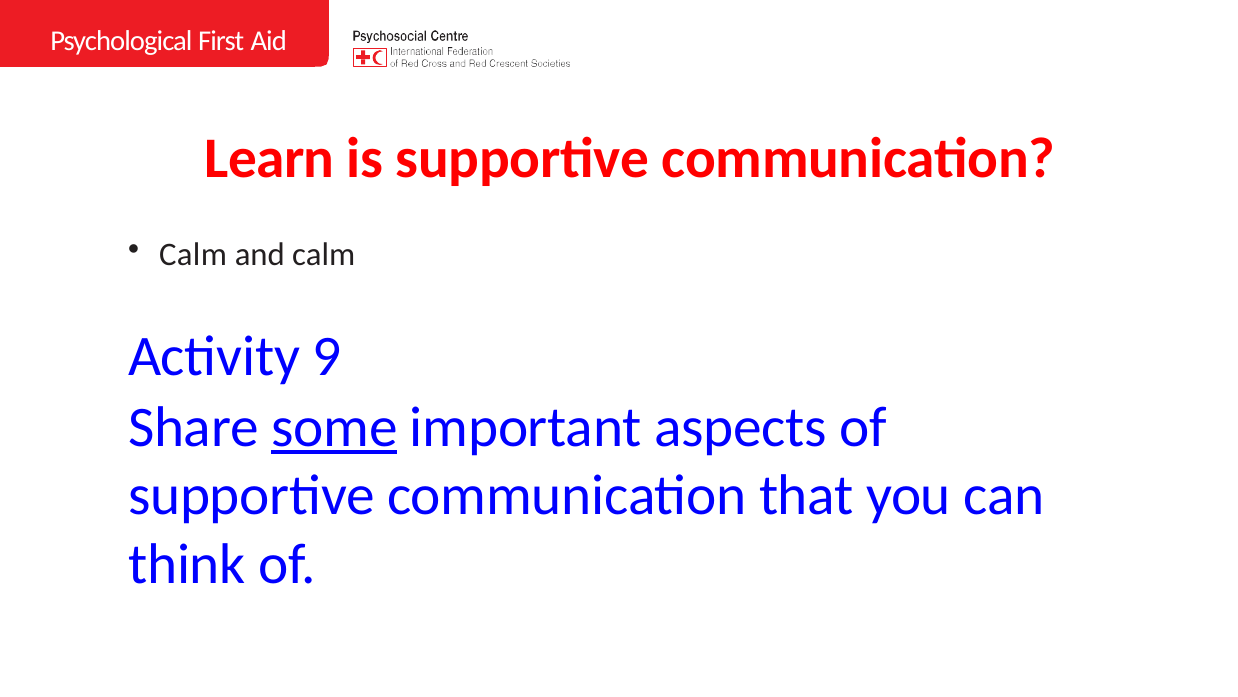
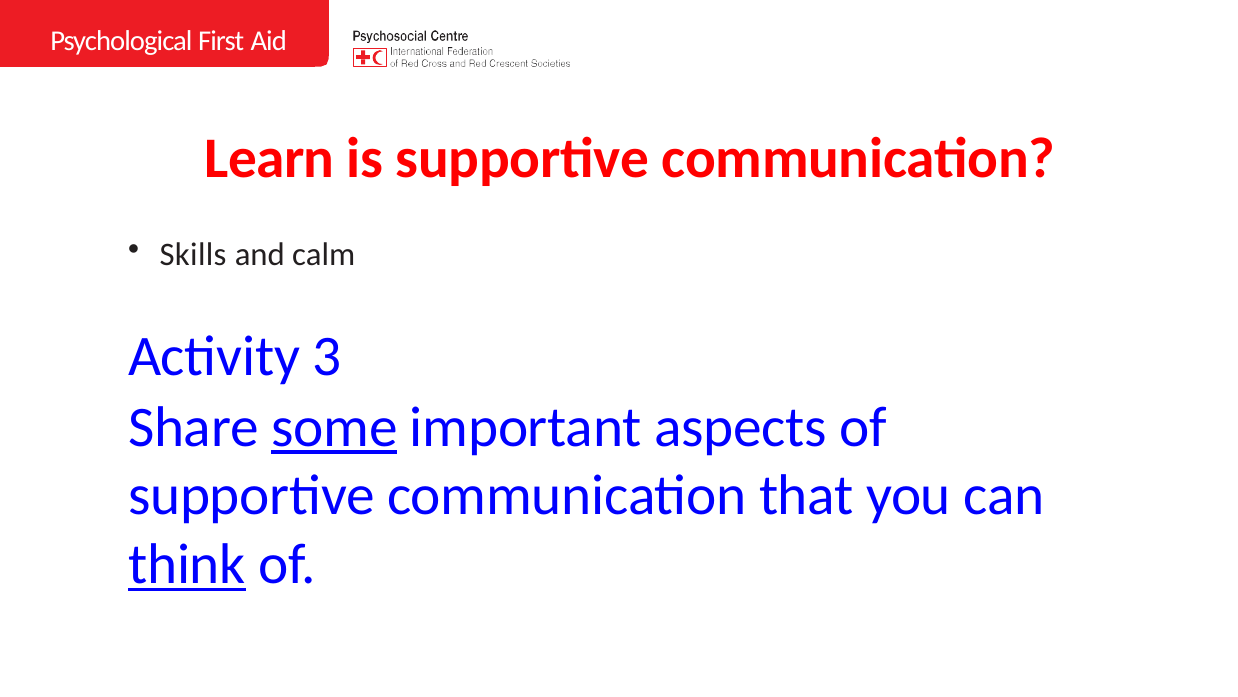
Calm at (193, 255): Calm -> Skills
9: 9 -> 3
think underline: none -> present
